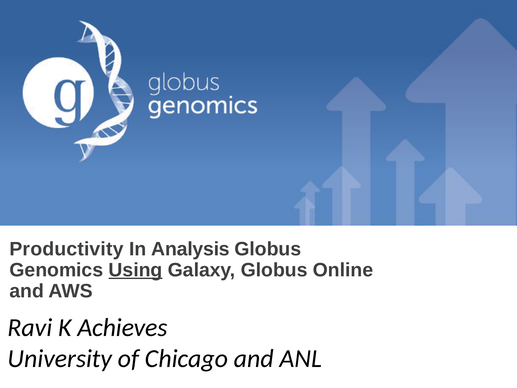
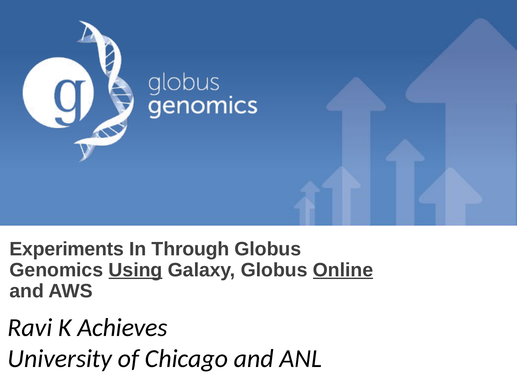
Productivity: Productivity -> Experiments
Analysis: Analysis -> Through
Online underline: none -> present
